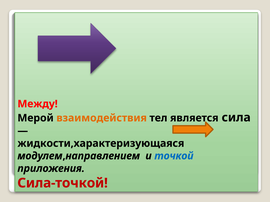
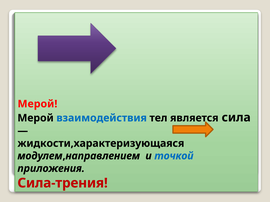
Между at (38, 104): Между -> Мерой
взаимодействия colour: orange -> blue
Сила-точкой: Сила-точкой -> Сила-трения
